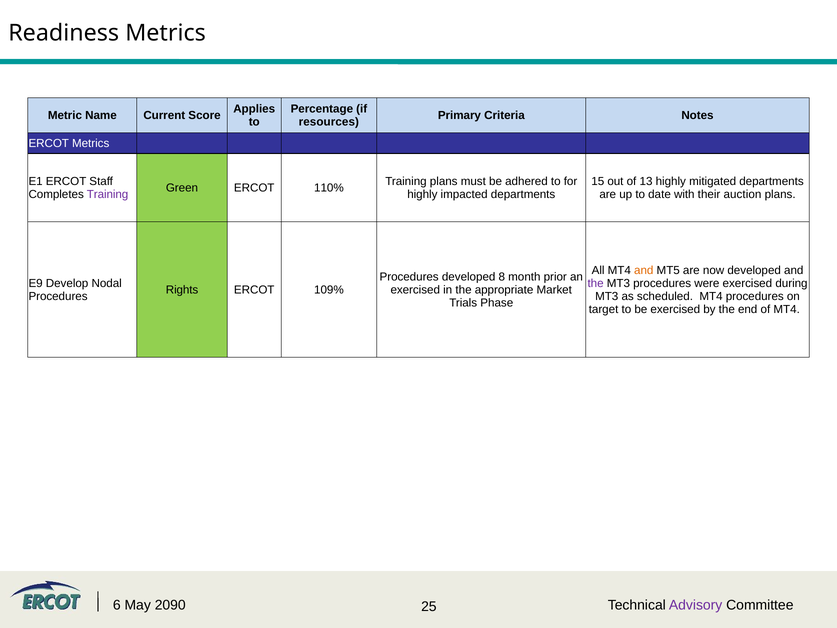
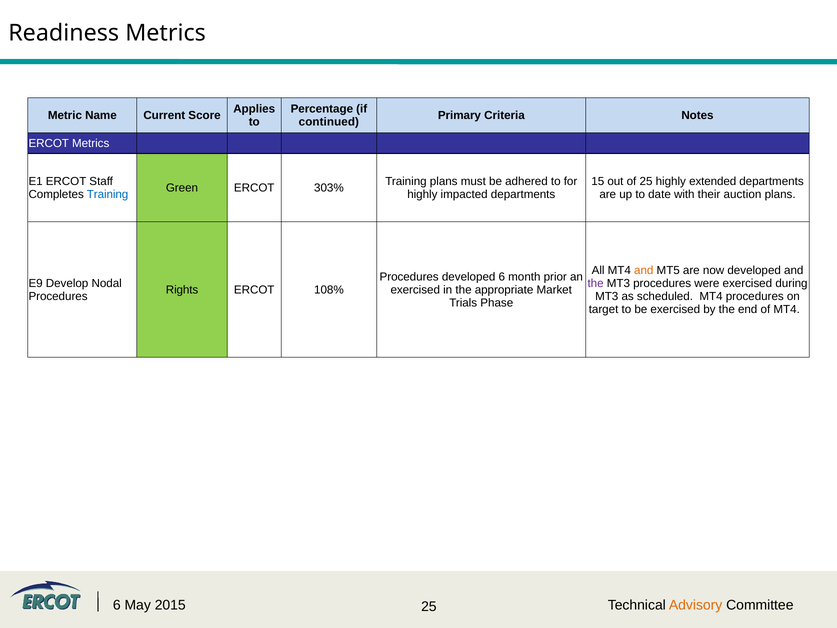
resources: resources -> continued
of 13: 13 -> 25
mitigated: mitigated -> extended
110%: 110% -> 303%
Training at (108, 194) colour: purple -> blue
developed 8: 8 -> 6
109%: 109% -> 108%
2090: 2090 -> 2015
Advisory colour: purple -> orange
